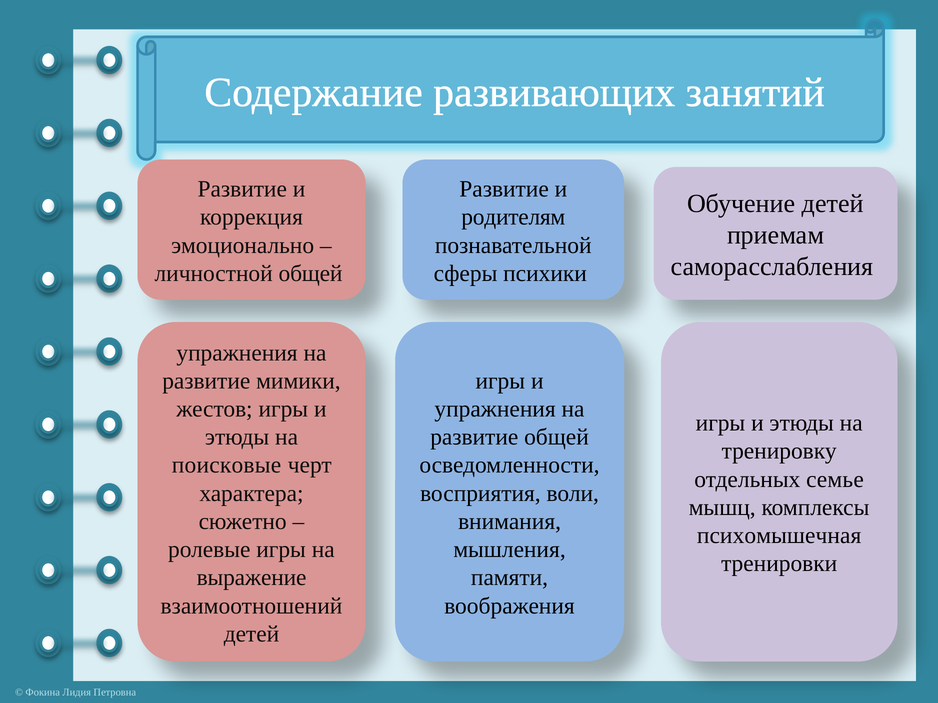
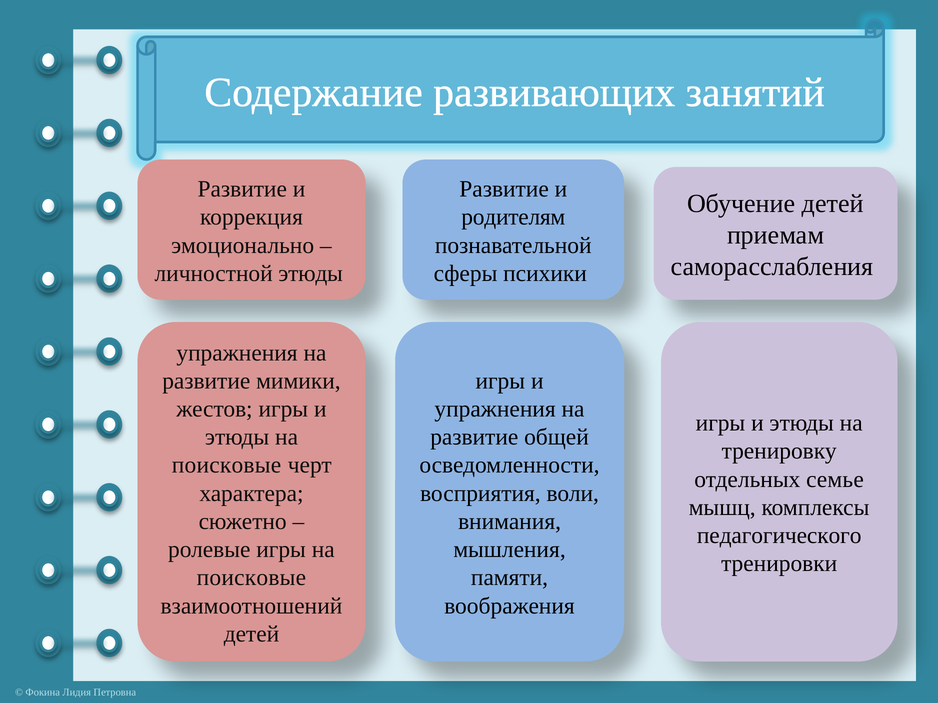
личностной общей: общей -> этюды
психомышечная: психомышечная -> педагогического
выражение at (252, 578): выражение -> поисковые
